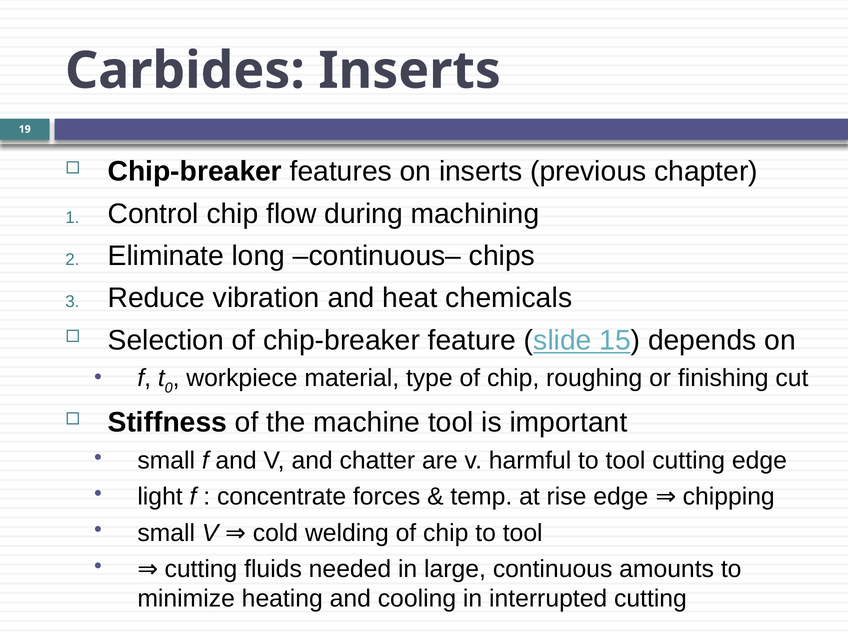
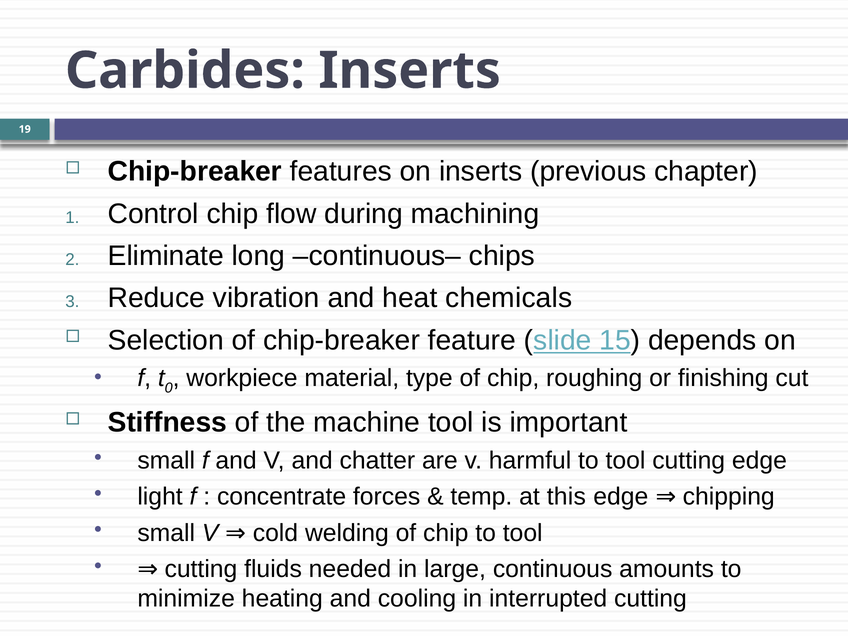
rise: rise -> this
